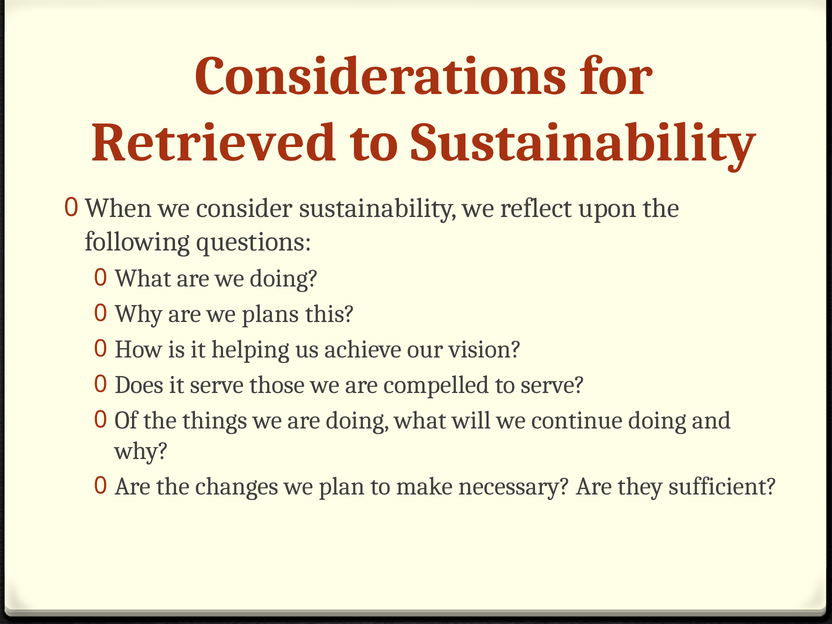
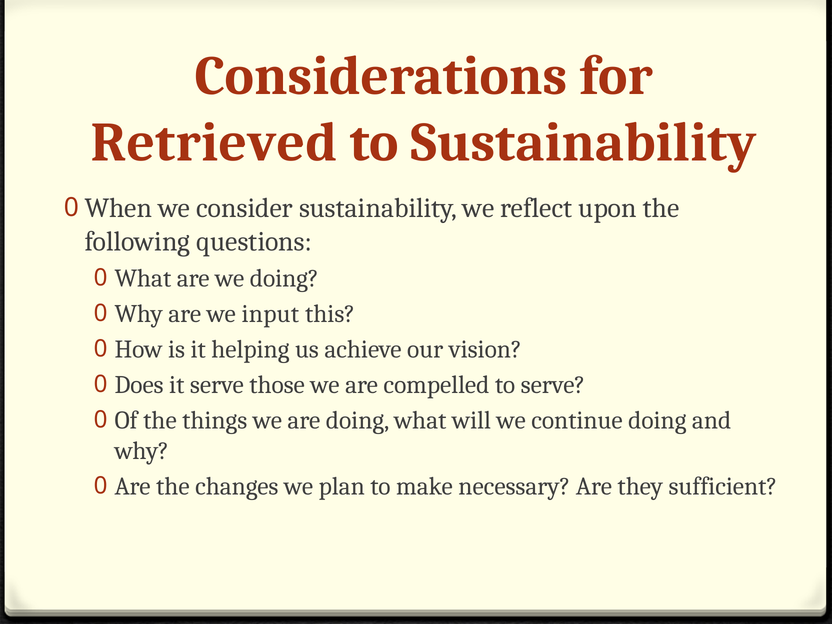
plans: plans -> input
